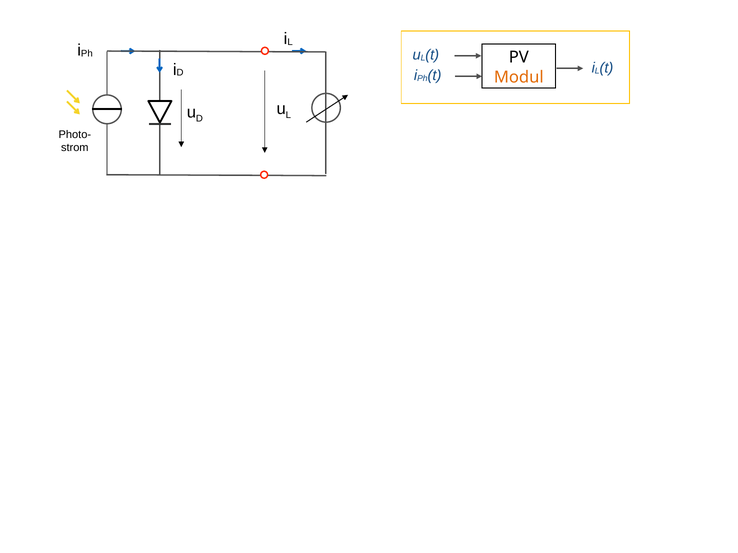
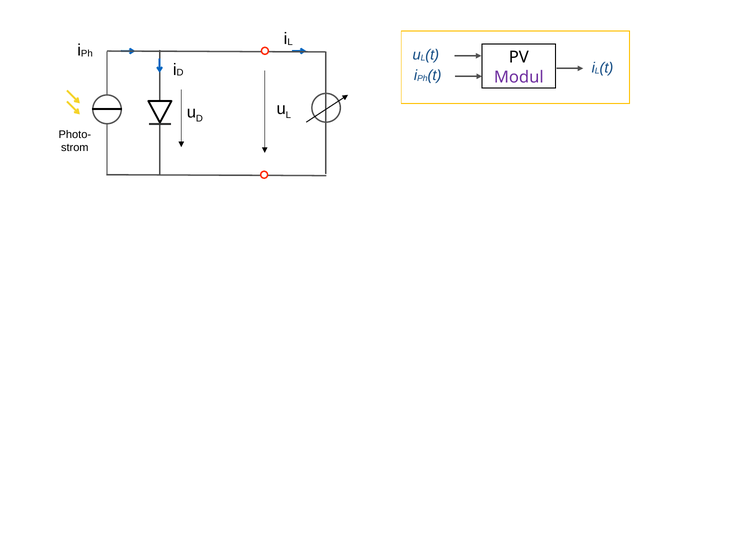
Modul colour: orange -> purple
